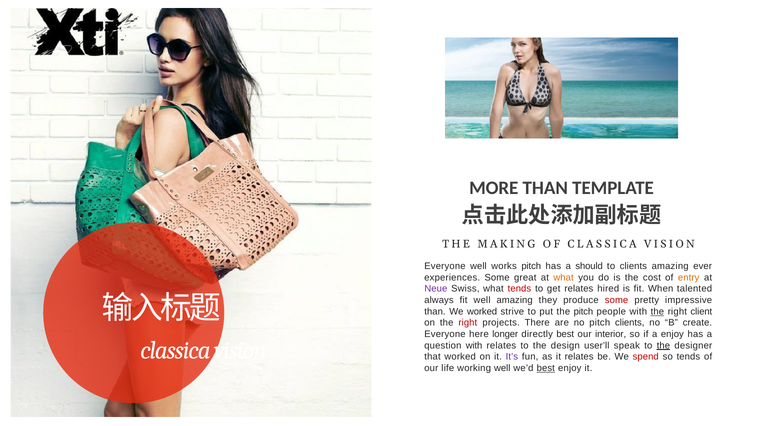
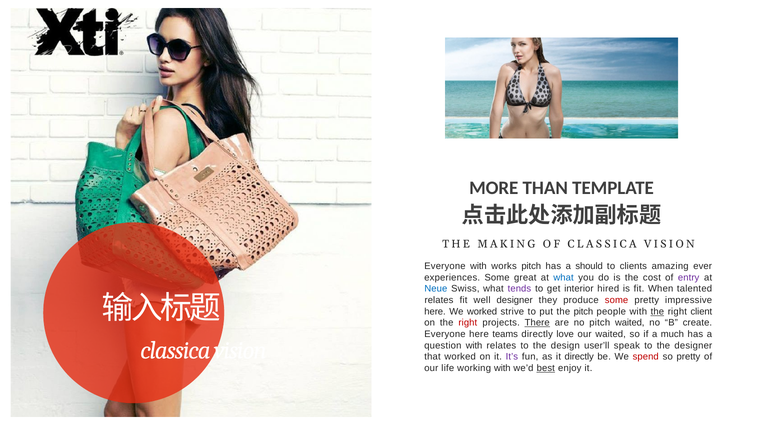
Everyone well: well -> with
what at (564, 278) colour: orange -> blue
entry colour: orange -> purple
Neue colour: purple -> blue
tends at (519, 289) colour: red -> purple
get relates: relates -> interior
always at (439, 300): always -> relates
well amazing: amazing -> designer
than at (435, 312): than -> here
There underline: none -> present
pitch clients: clients -> waited
longer: longer -> teams
directly best: best -> love
our interior: interior -> waited
a enjoy: enjoy -> much
the at (663, 346) underline: present -> none
it relates: relates -> directly
so tends: tends -> pretty
working well: well -> with
